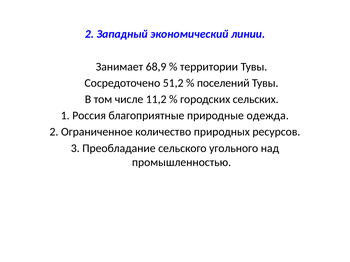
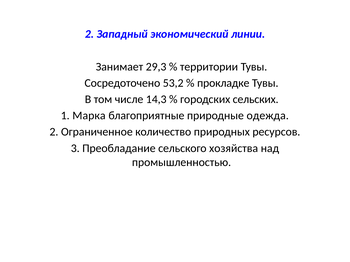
68,9: 68,9 -> 29,3
51,2: 51,2 -> 53,2
поселений: поселений -> прокладке
11,2: 11,2 -> 14,3
Россия: Россия -> Марка
угольного: угольного -> хозяйства
